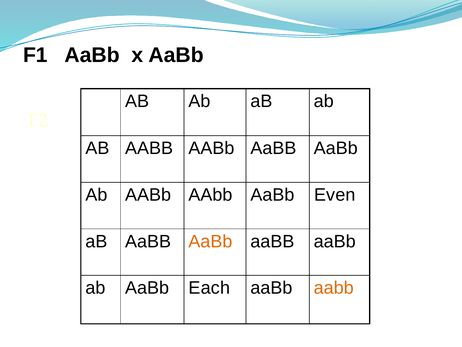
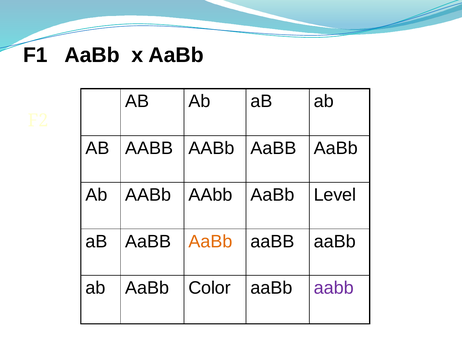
Even: Even -> Level
Each: Each -> Color
aabb at (334, 288) colour: orange -> purple
